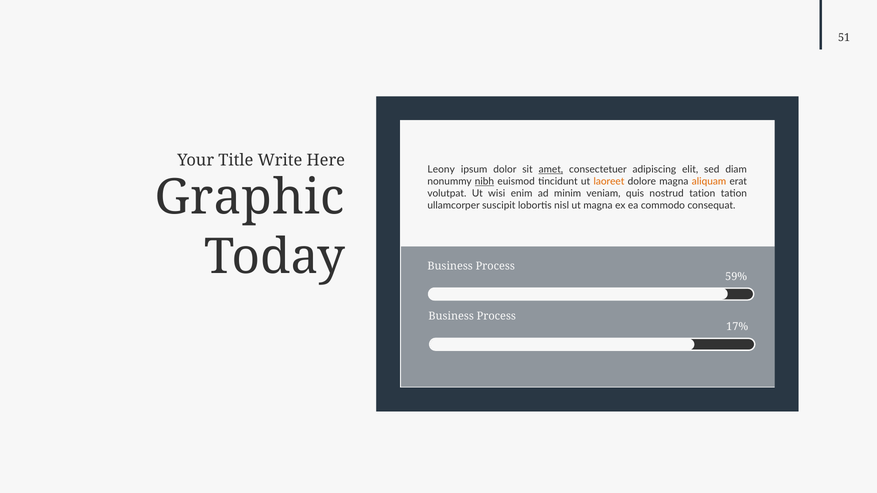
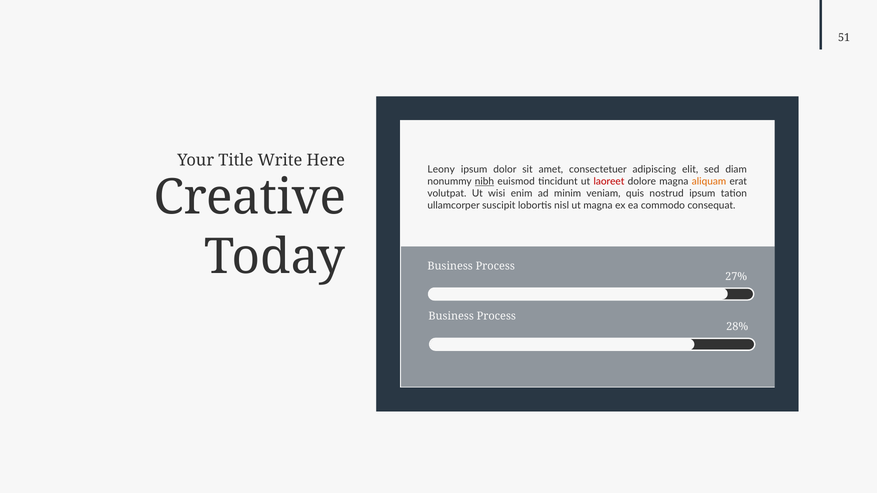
amet underline: present -> none
laoreet colour: orange -> red
Graphic: Graphic -> Creative
nostrud tation: tation -> ipsum
59%: 59% -> 27%
17%: 17% -> 28%
